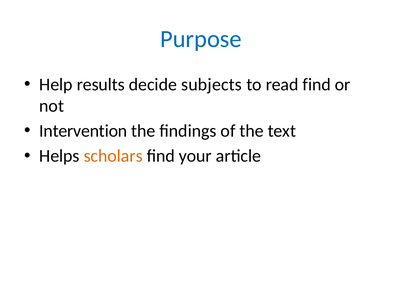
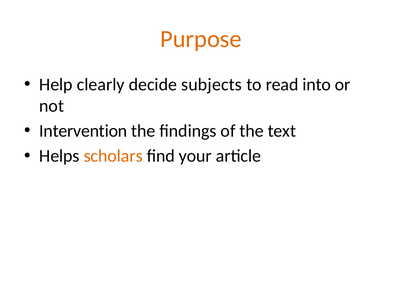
Purpose colour: blue -> orange
results: results -> clearly
read find: find -> into
